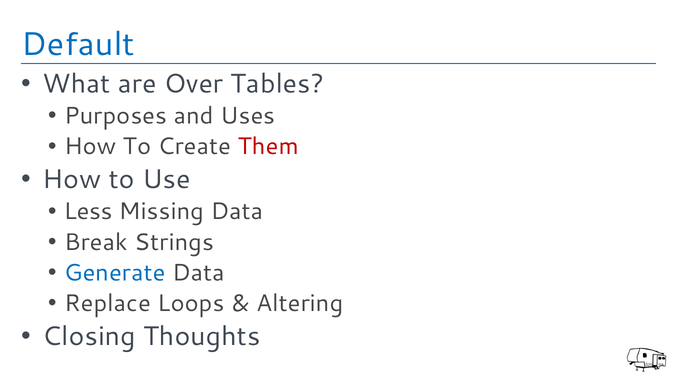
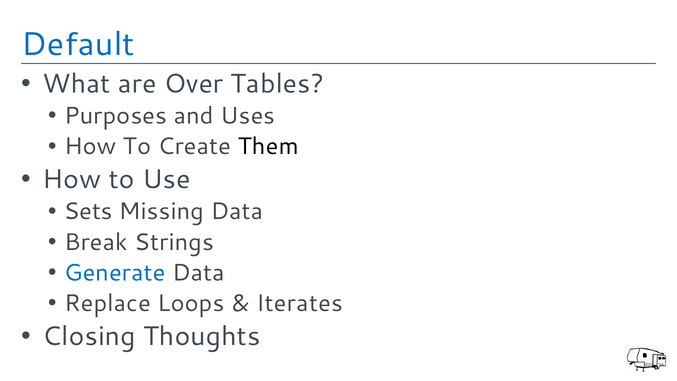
Them colour: red -> black
Less: Less -> Sets
Altering: Altering -> Iterates
